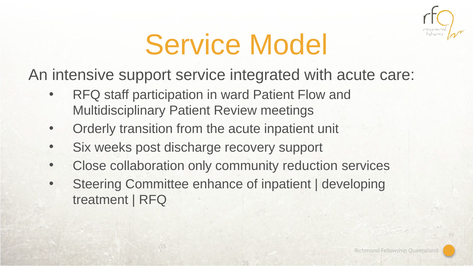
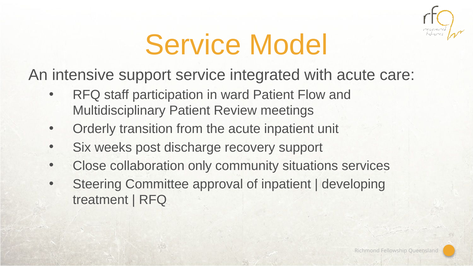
reduction: reduction -> situations
enhance: enhance -> approval
